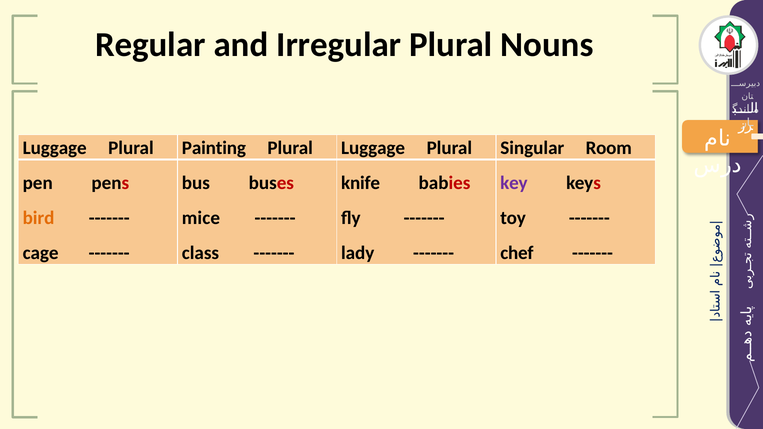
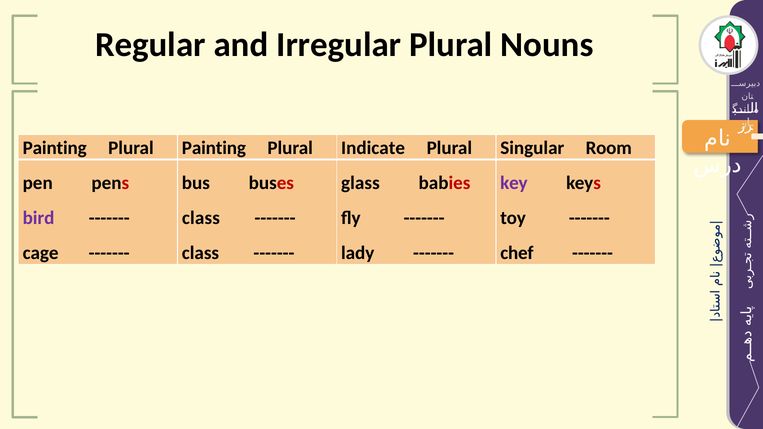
Luggage at (55, 148): Luggage -> Painting
Plural Luggage: Luggage -> Indicate
knife: knife -> glass
bird colour: orange -> purple
mice at (201, 218): mice -> class
